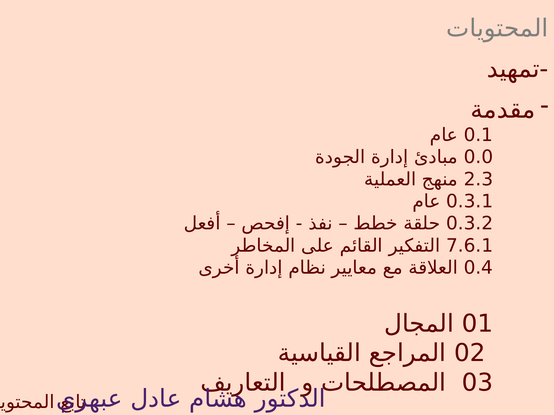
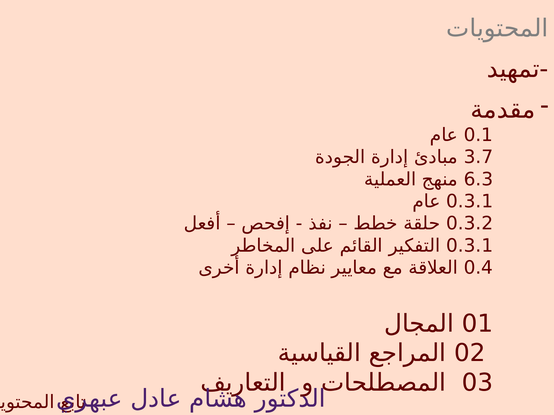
0.0: 0.0 -> 3.7
2.3: 2.3 -> 6.3
7.6.1 at (470, 246): 7.6.1 -> 0.3.1
